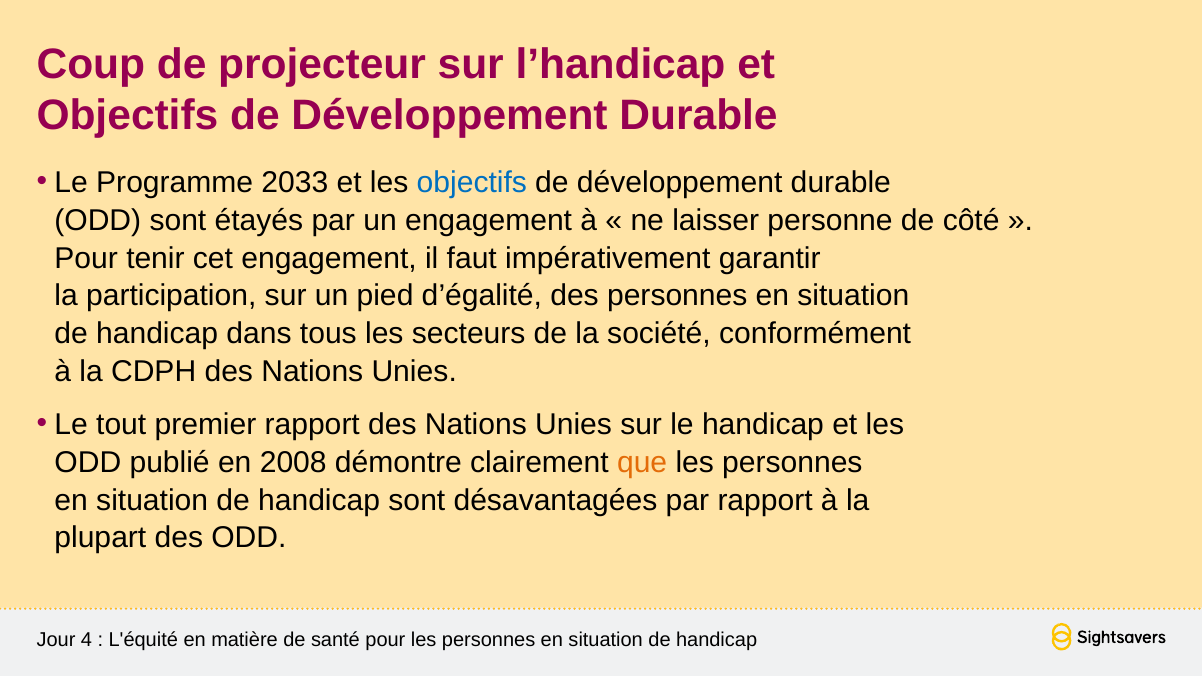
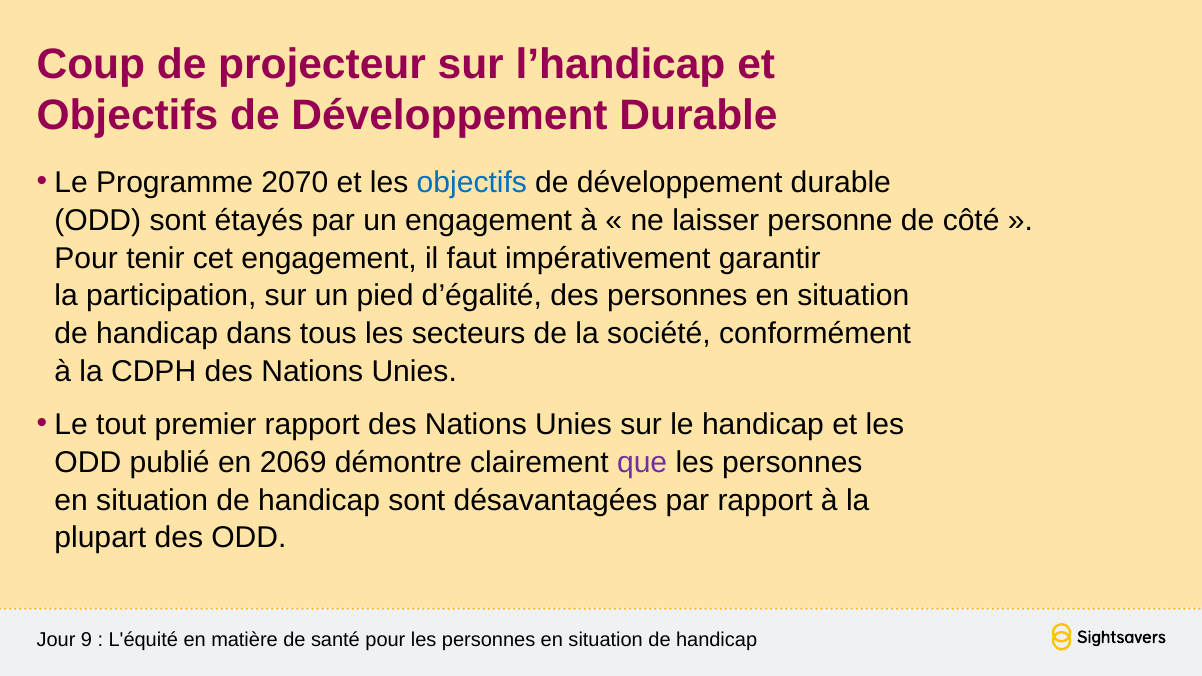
2033: 2033 -> 2070
2008: 2008 -> 2069
que colour: orange -> purple
4: 4 -> 9
